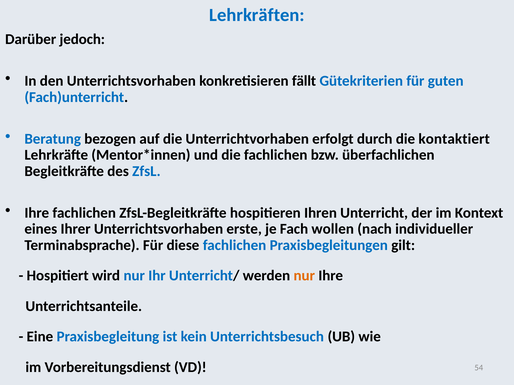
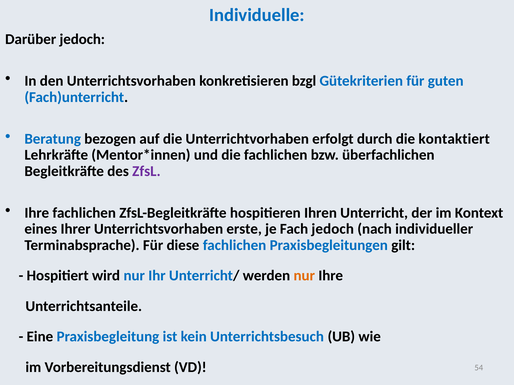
Lehrkräften: Lehrkräften -> Individuelle
fällt: fällt -> bzgl
ZfsL colour: blue -> purple
Fach wollen: wollen -> jedoch
